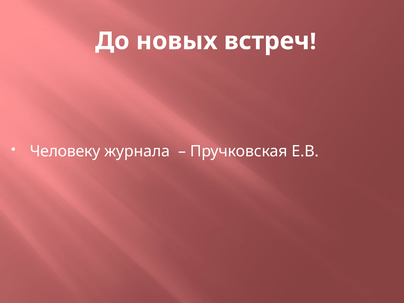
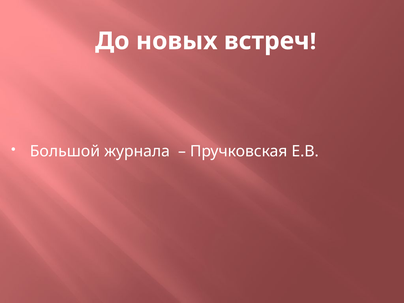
Человеку: Человеку -> Большой
